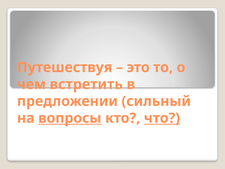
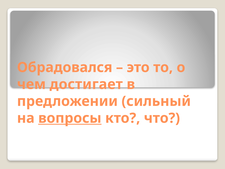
Путешествуя: Путешествуя -> Обрадовался
встретить: встретить -> достигает
что underline: present -> none
